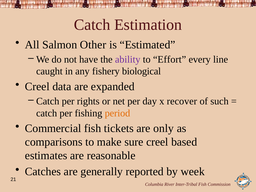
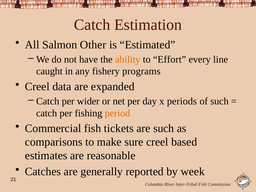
ability colour: purple -> orange
biological: biological -> programs
rights: rights -> wider
recover: recover -> periods
are only: only -> such
